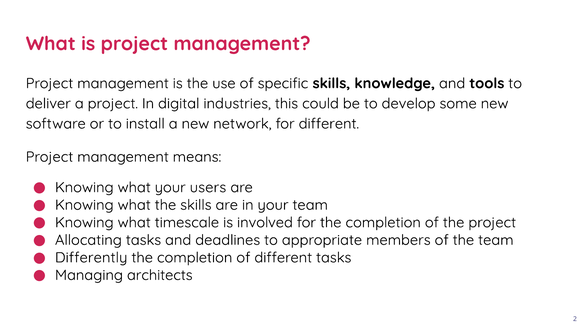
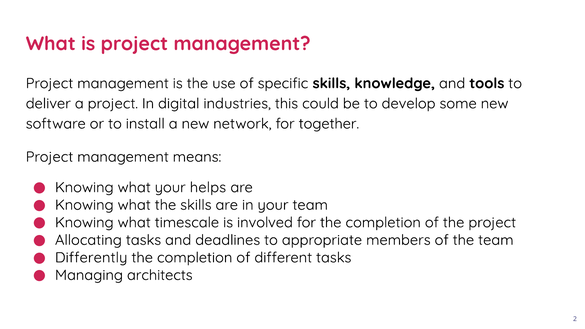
for different: different -> together
users: users -> helps
